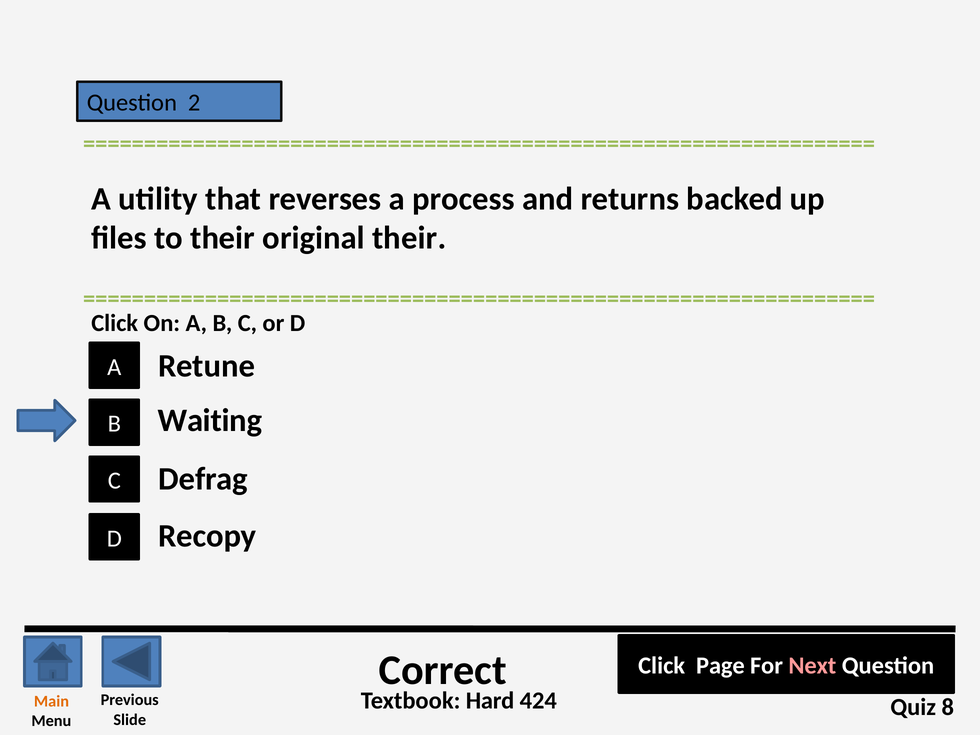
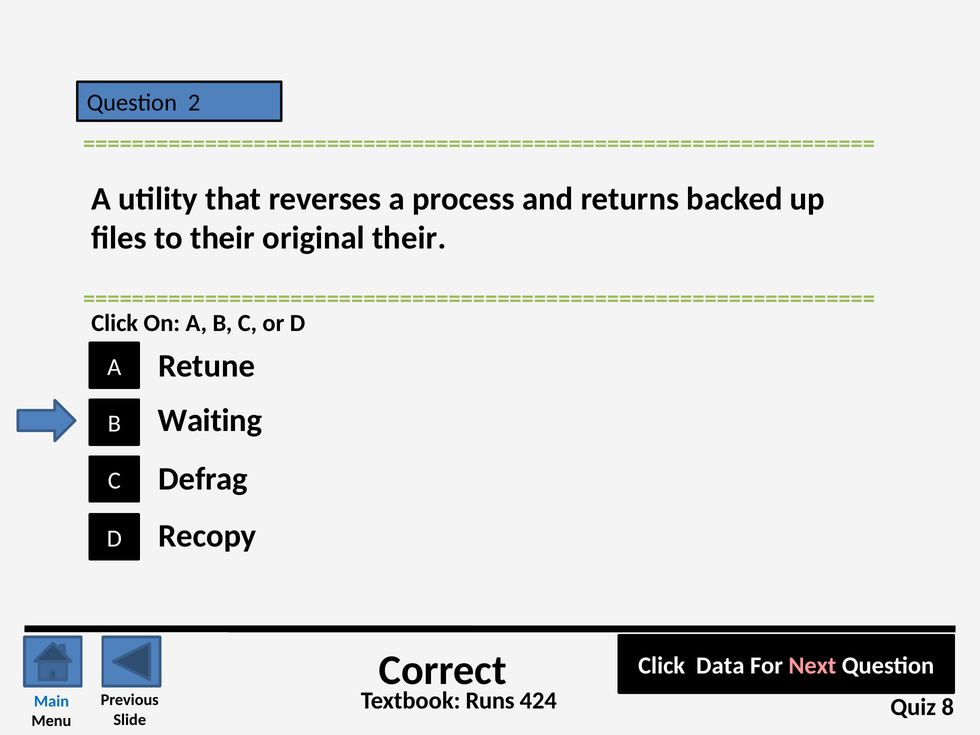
Page: Page -> Data
Hard: Hard -> Runs
Main colour: orange -> blue
